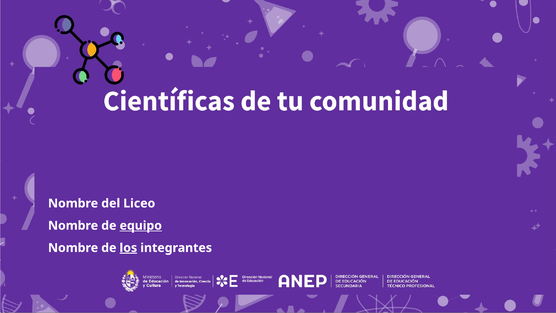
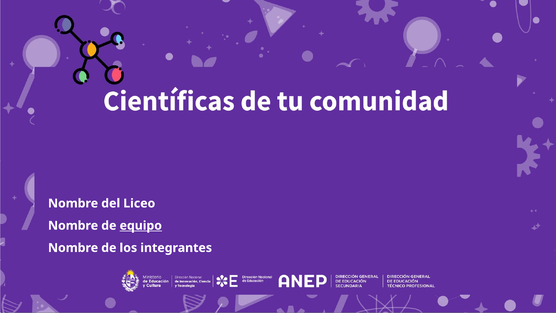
los underline: present -> none
